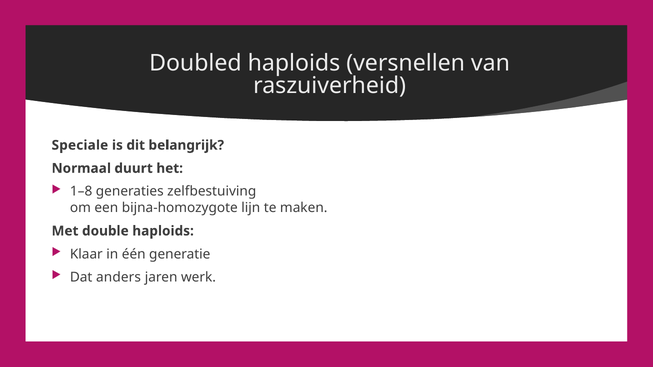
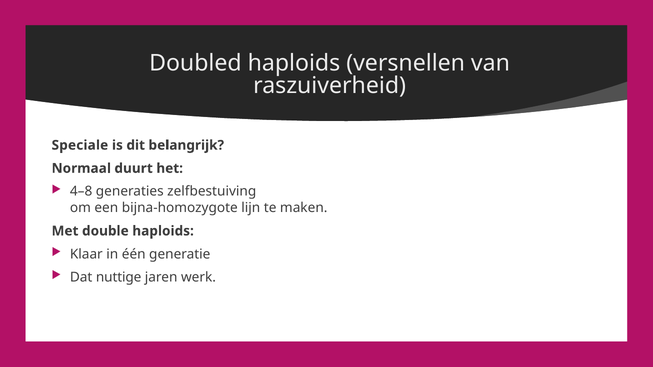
1–8: 1–8 -> 4–8
anders: anders -> nuttige
